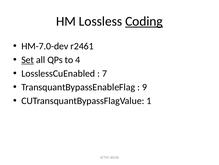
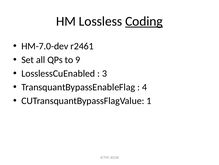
Set underline: present -> none
4: 4 -> 9
7: 7 -> 3
9: 9 -> 4
